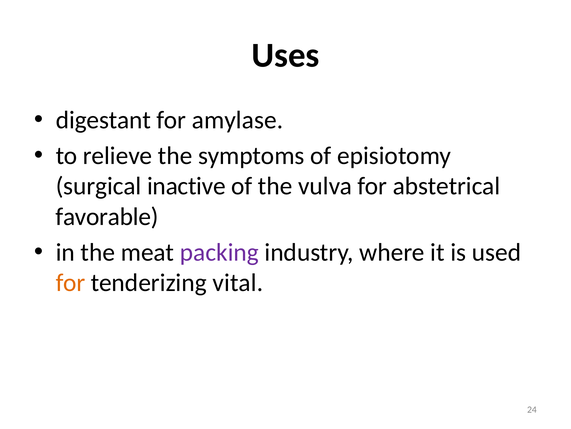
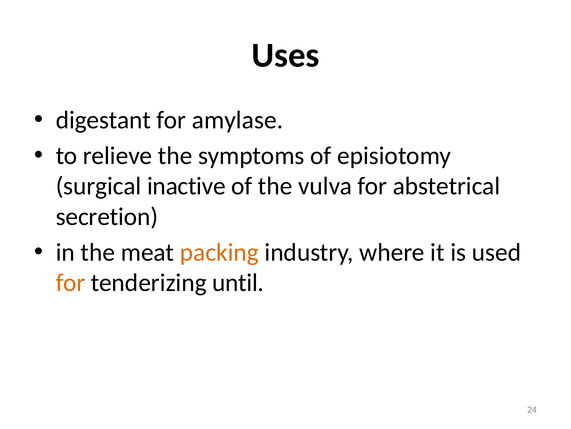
favorable: favorable -> secretion
packing colour: purple -> orange
vital: vital -> until
